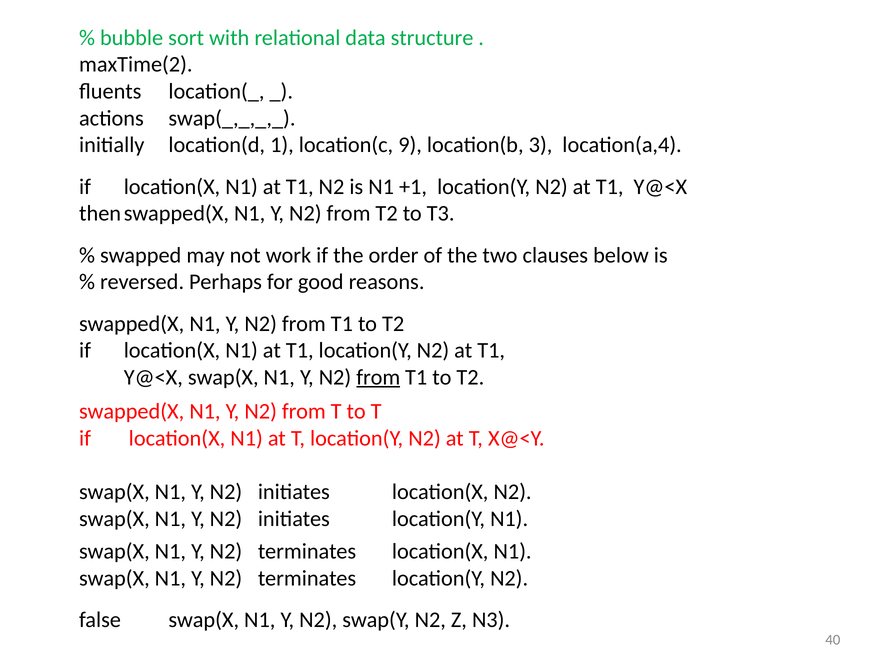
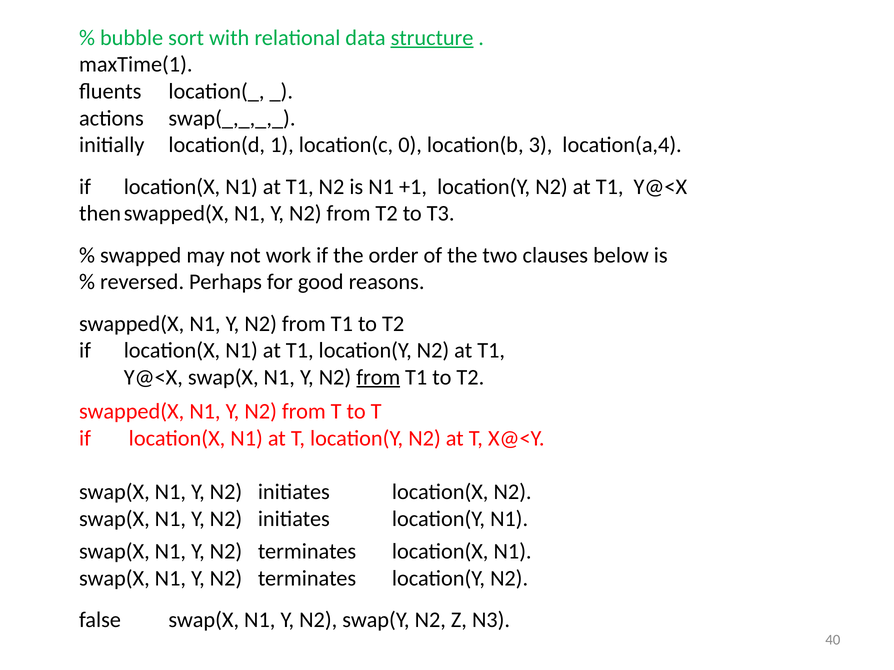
structure underline: none -> present
maxTime(2: maxTime(2 -> maxTime(1
9: 9 -> 0
